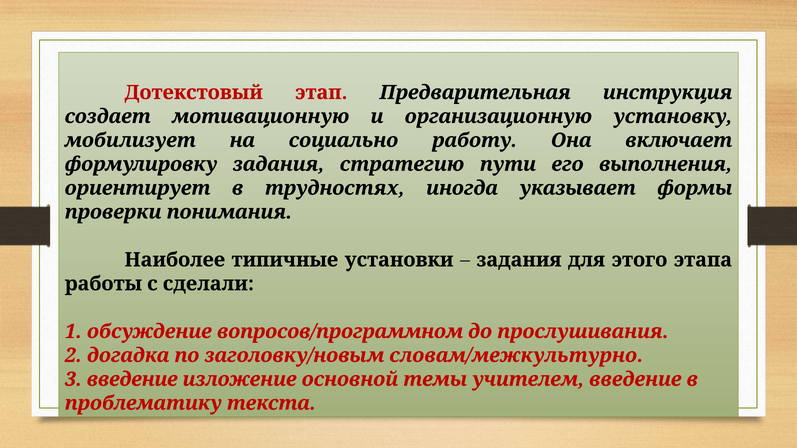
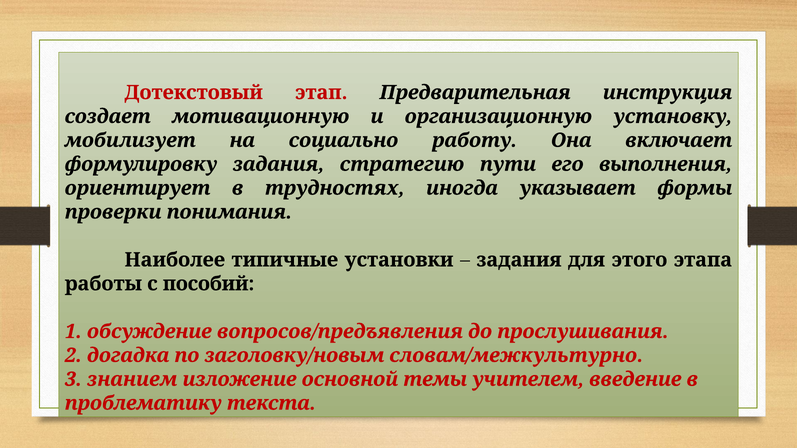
сделали: сделали -> пособий
вопросов/программном: вопросов/программном -> вопросов/предъявления
3 введение: введение -> знанием
